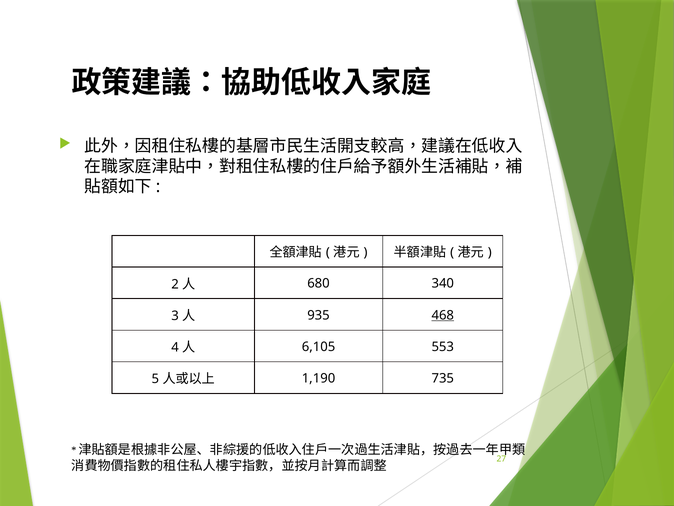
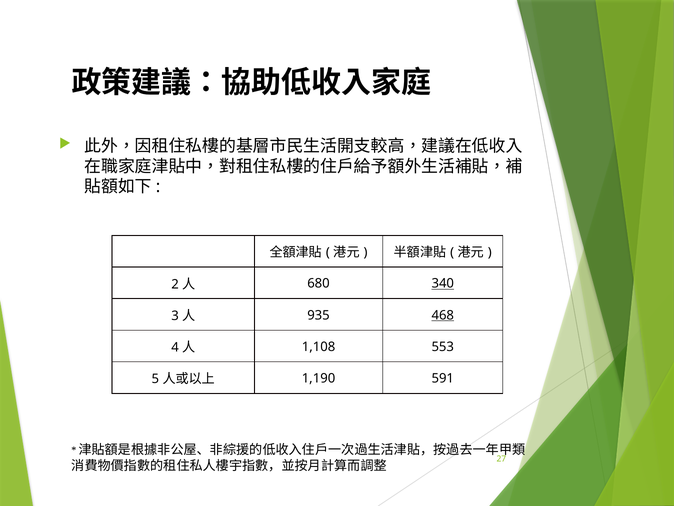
340 underline: none -> present
6,105: 6,105 -> 1,108
735: 735 -> 591
